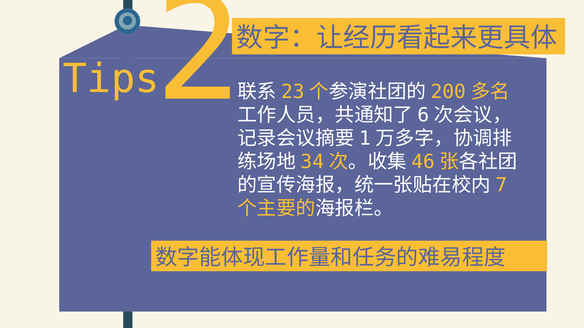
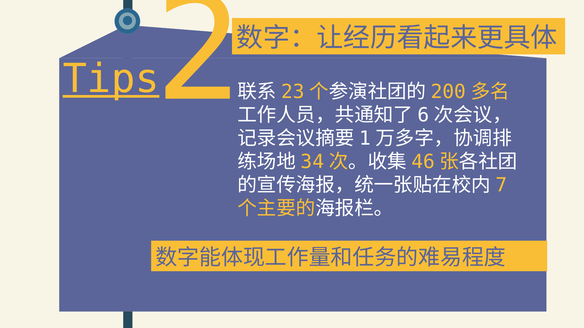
Tips underline: none -> present
